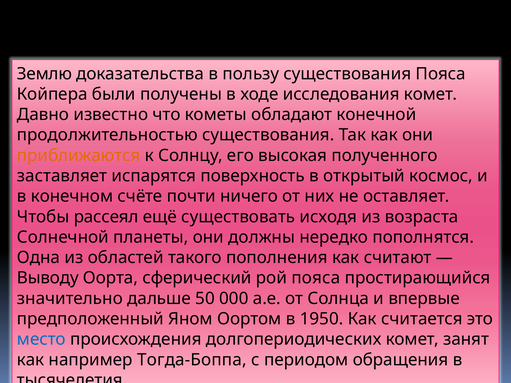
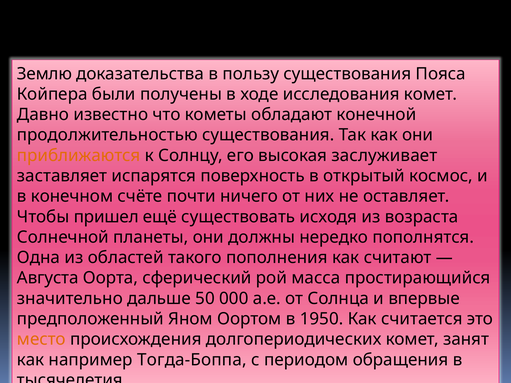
полученного: полученного -> заслуживает
рассеял: рассеял -> пришел
Выводу: Выводу -> Августа
рой пояса: пояса -> масса
место colour: blue -> orange
